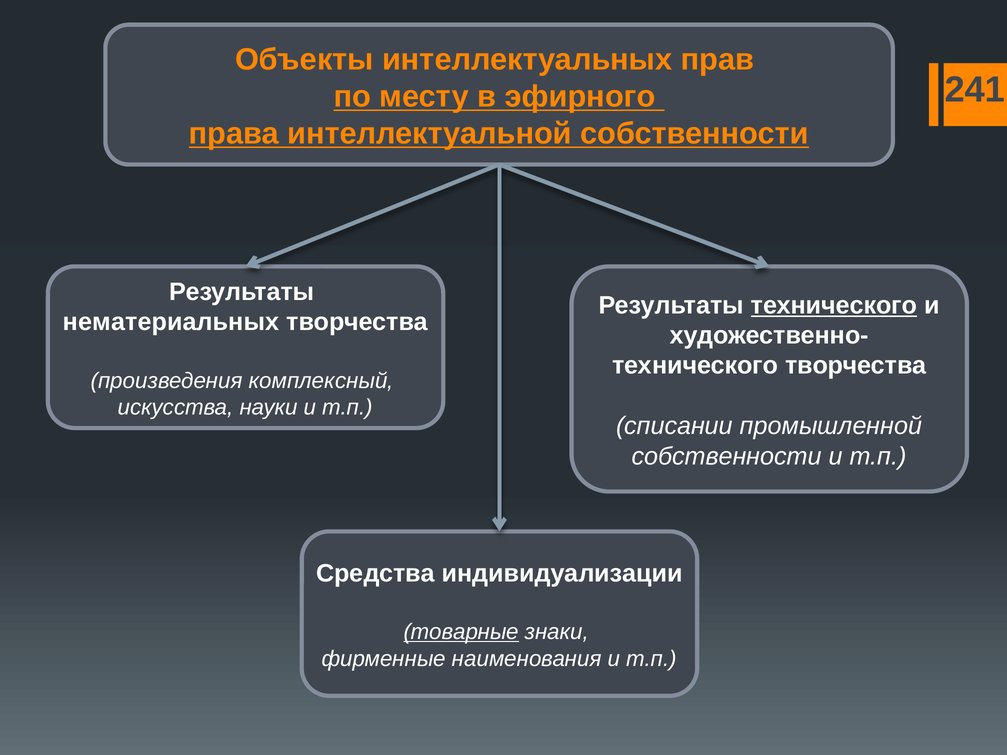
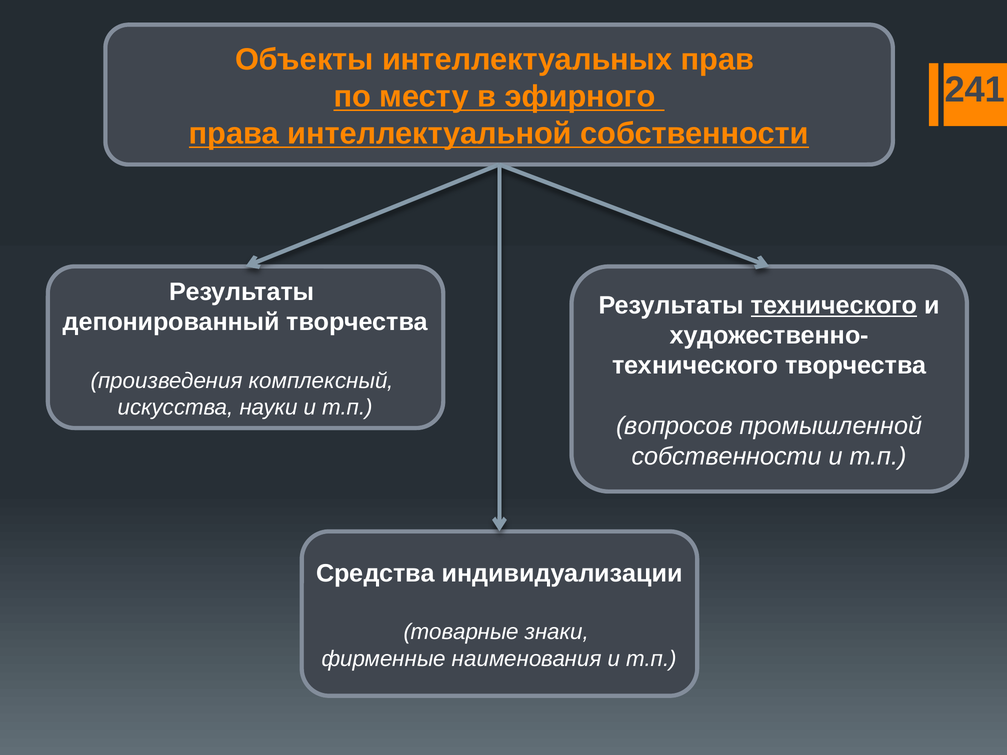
нематериальных: нематериальных -> депонированный
списании: списании -> вопросов
товарные underline: present -> none
